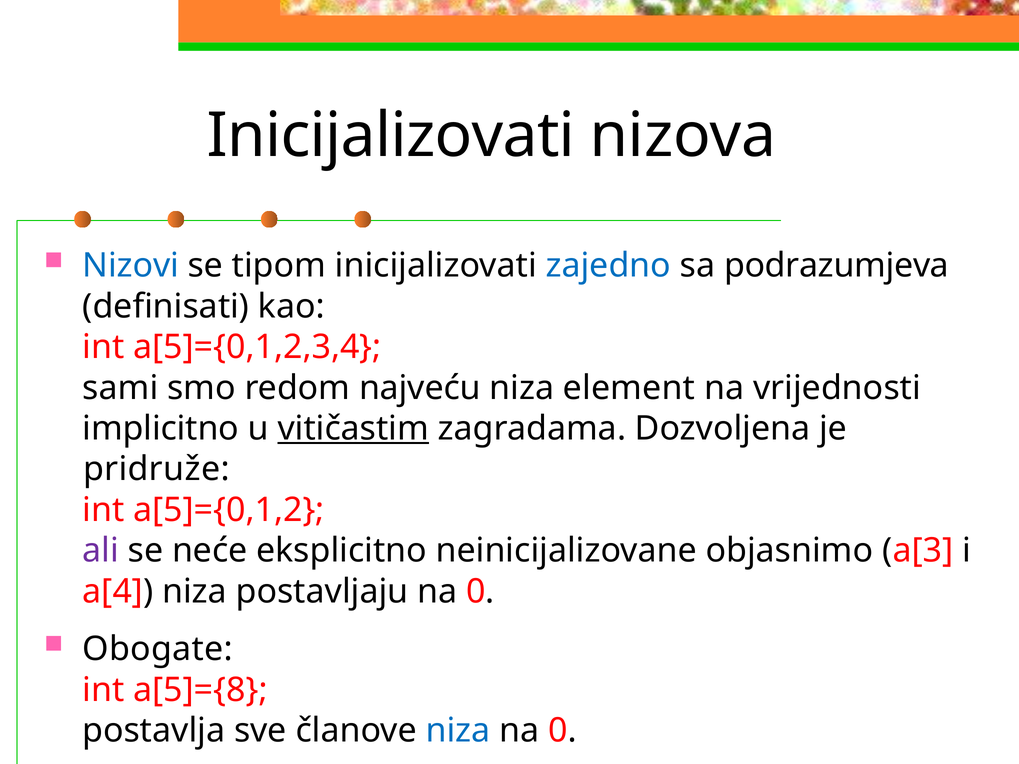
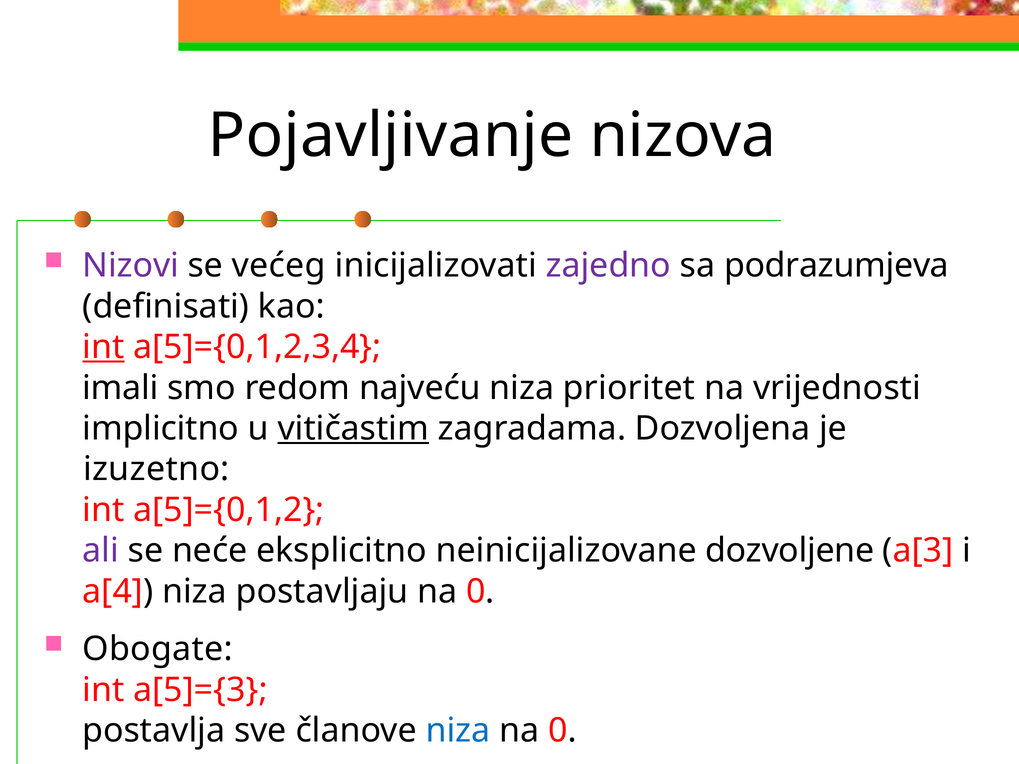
Inicijalizovati at (391, 136): Inicijalizovati -> Pojavljivanje
Nizovi colour: blue -> purple
tipom: tipom -> većeg
zajedno colour: blue -> purple
int at (103, 347) underline: none -> present
sami: sami -> imali
element: element -> prioritet
pridruže: pridruže -> izuzetno
objasnimo: objasnimo -> dozvoljene
a[5]={8: a[5]={8 -> a[5]={3
